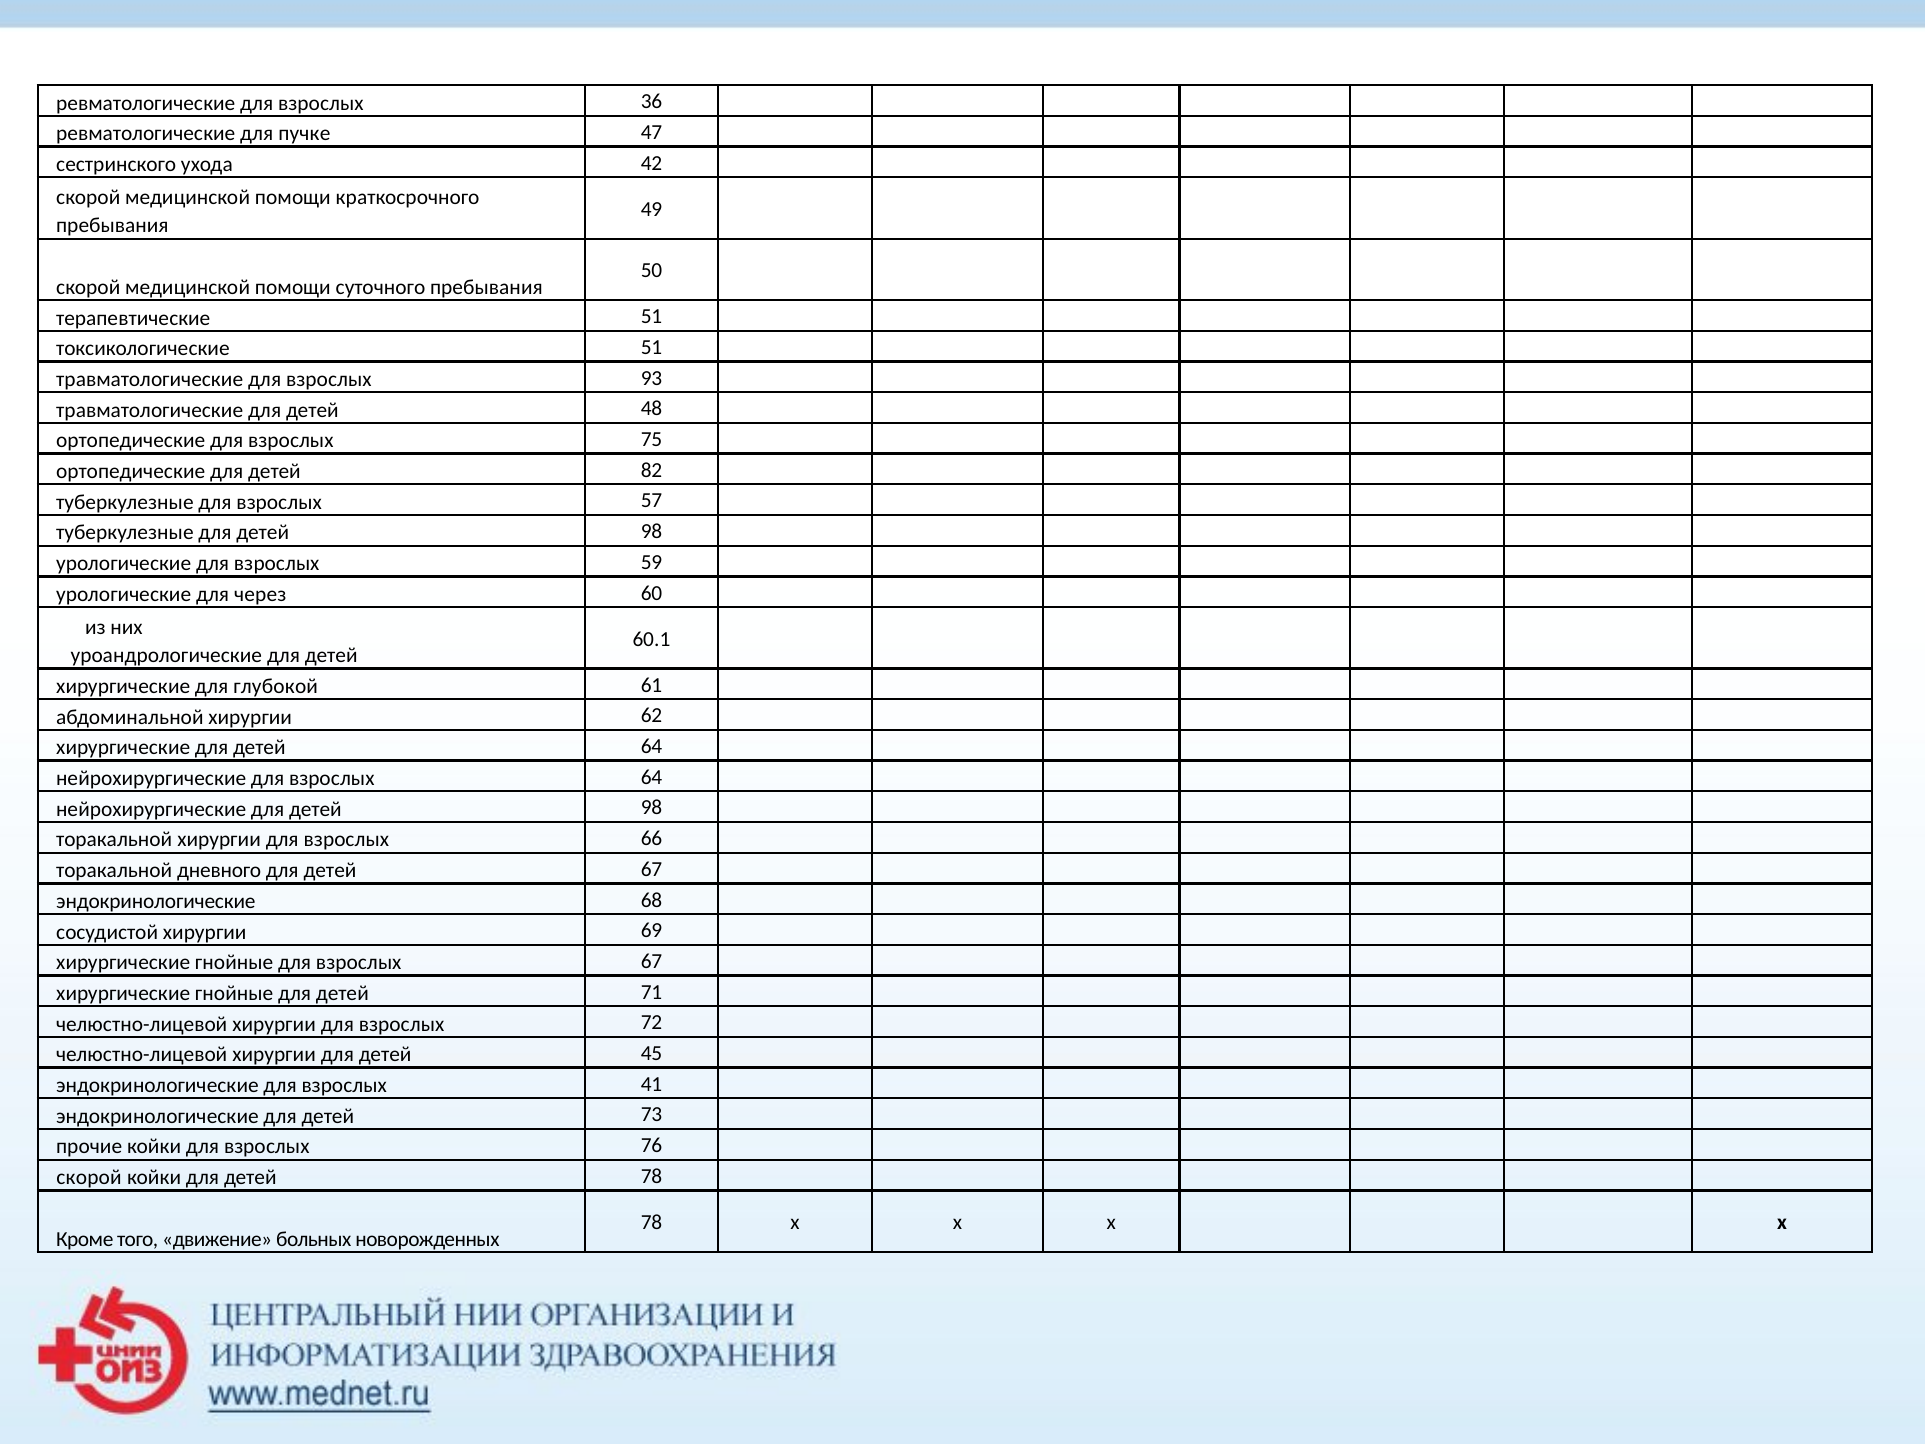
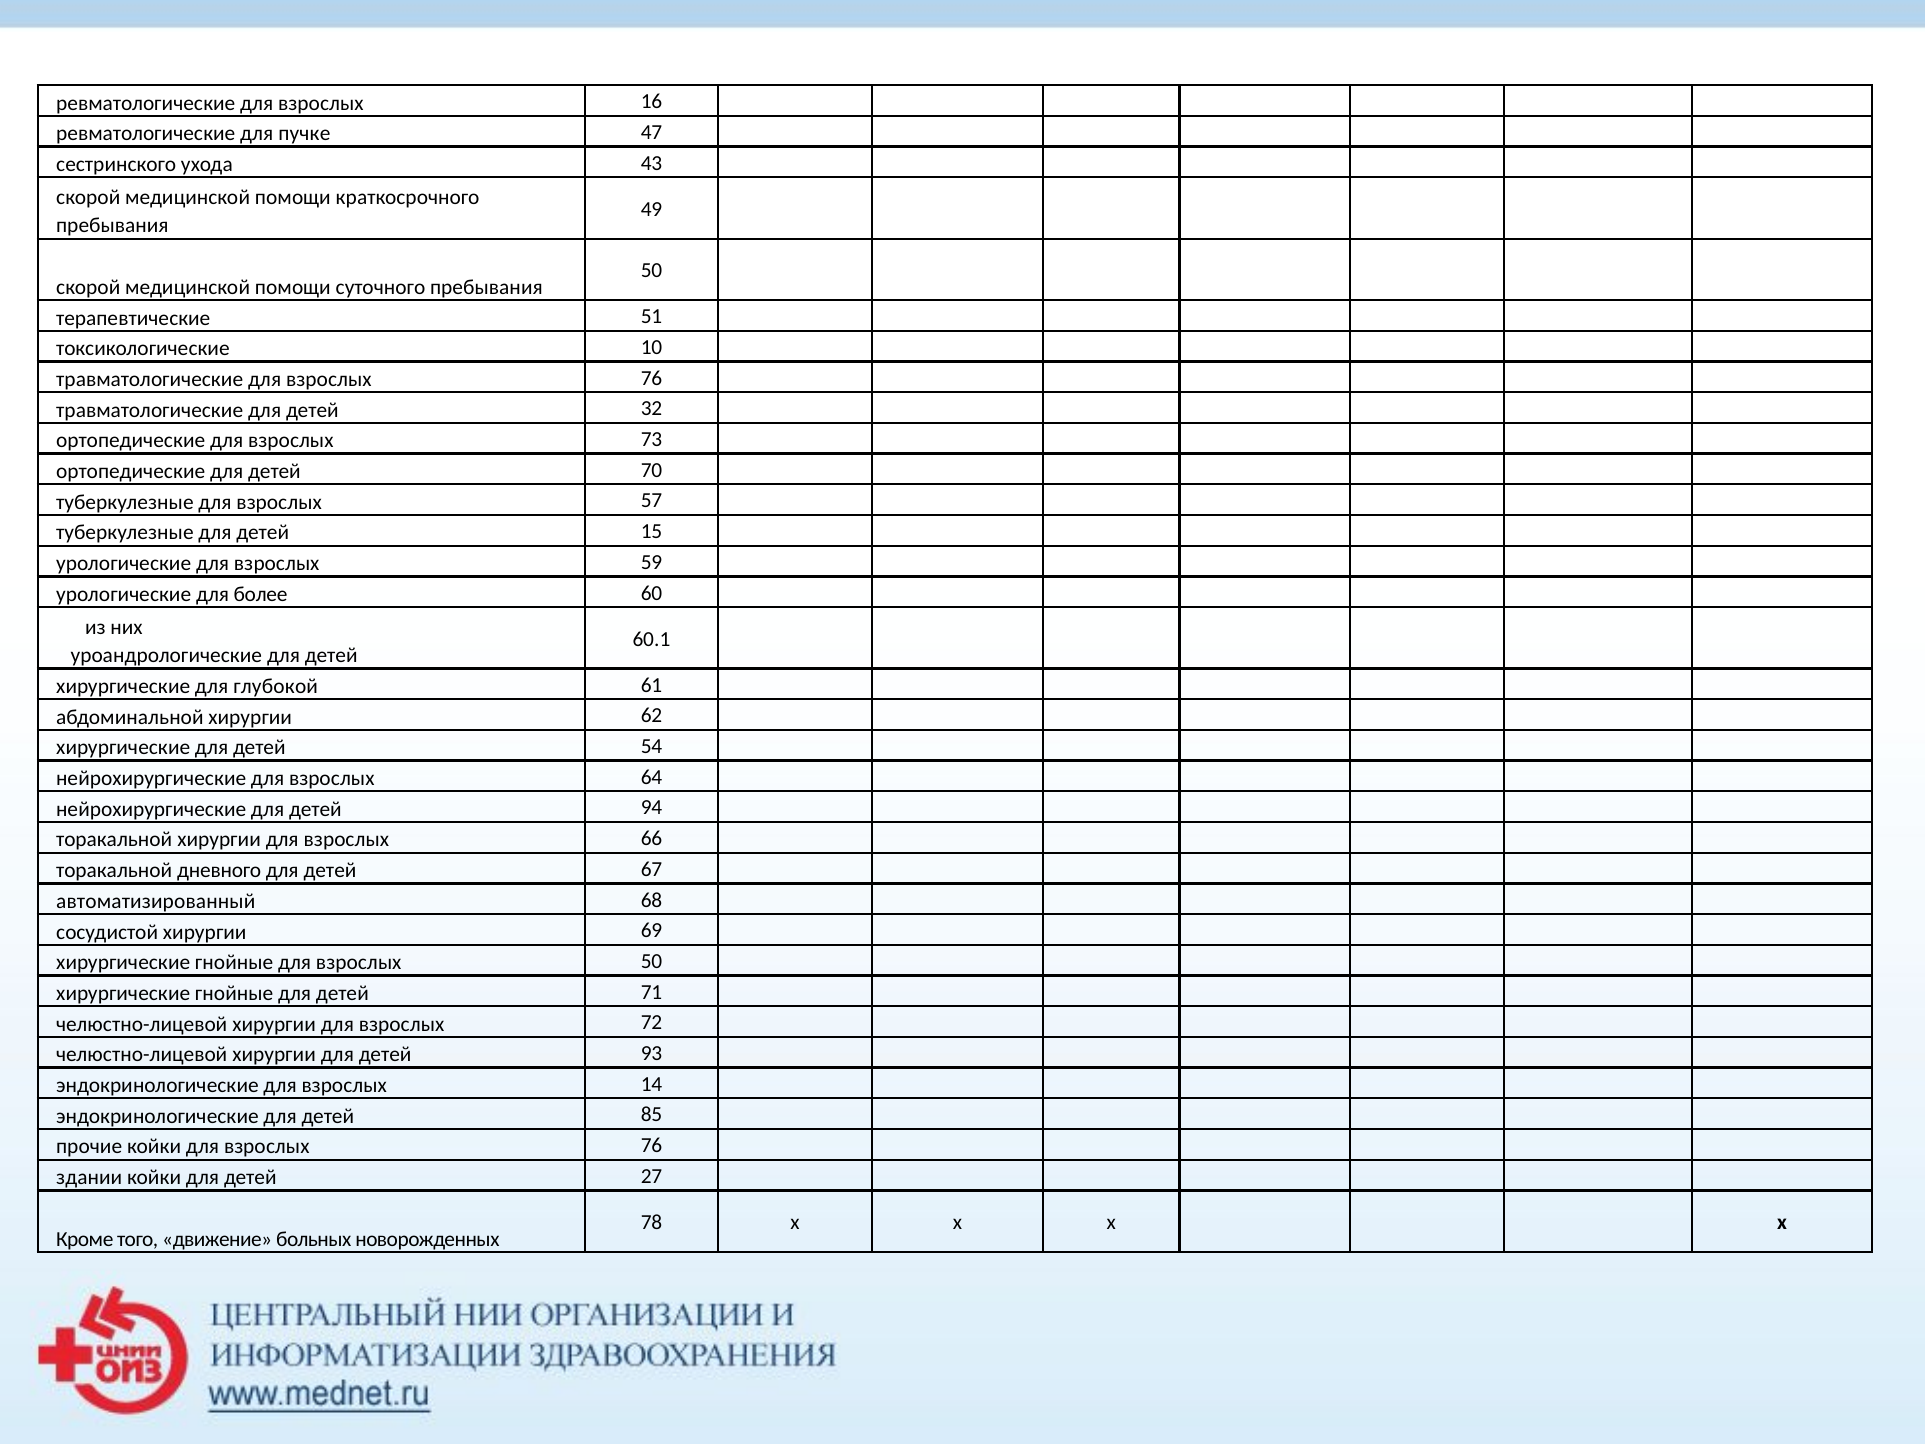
36: 36 -> 16
42: 42 -> 43
токсикологические 51: 51 -> 10
травматологические для взрослых 93: 93 -> 76
48: 48 -> 32
75: 75 -> 73
82: 82 -> 70
туберкулезные для детей 98: 98 -> 15
через: через -> более
детей 64: 64 -> 54
нейрохирургические для детей 98: 98 -> 94
эндокринологические at (156, 901): эндокринологические -> автоматизированный
взрослых 67: 67 -> 50
45: 45 -> 93
41: 41 -> 14
73: 73 -> 85
скорой at (89, 1177): скорой -> здании
детей 78: 78 -> 27
